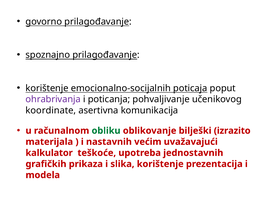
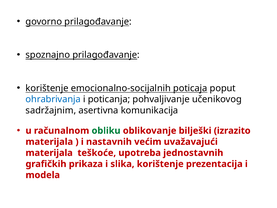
ohrabrivanja colour: purple -> blue
koordinate: koordinate -> sadržajnim
kalkulator at (49, 153): kalkulator -> materijala
